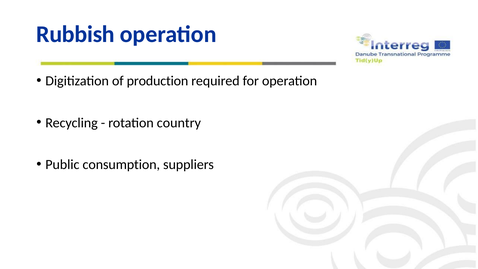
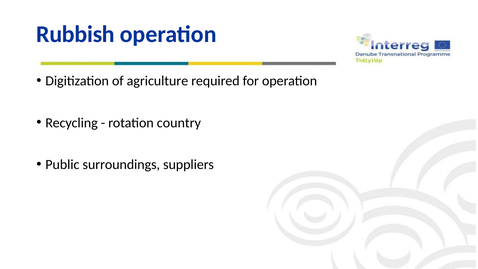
production: production -> agriculture
consumption: consumption -> surroundings
